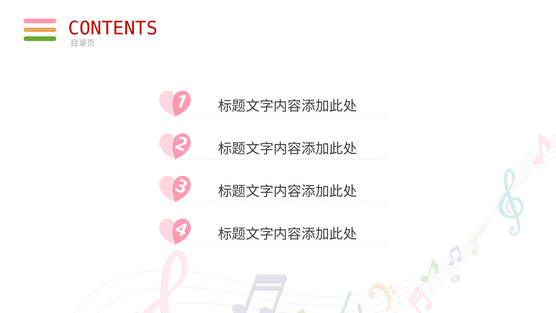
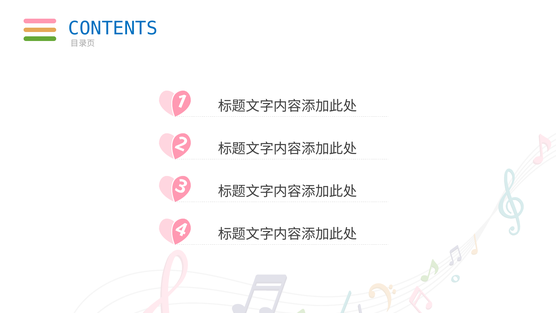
CONTENTS colour: red -> blue
